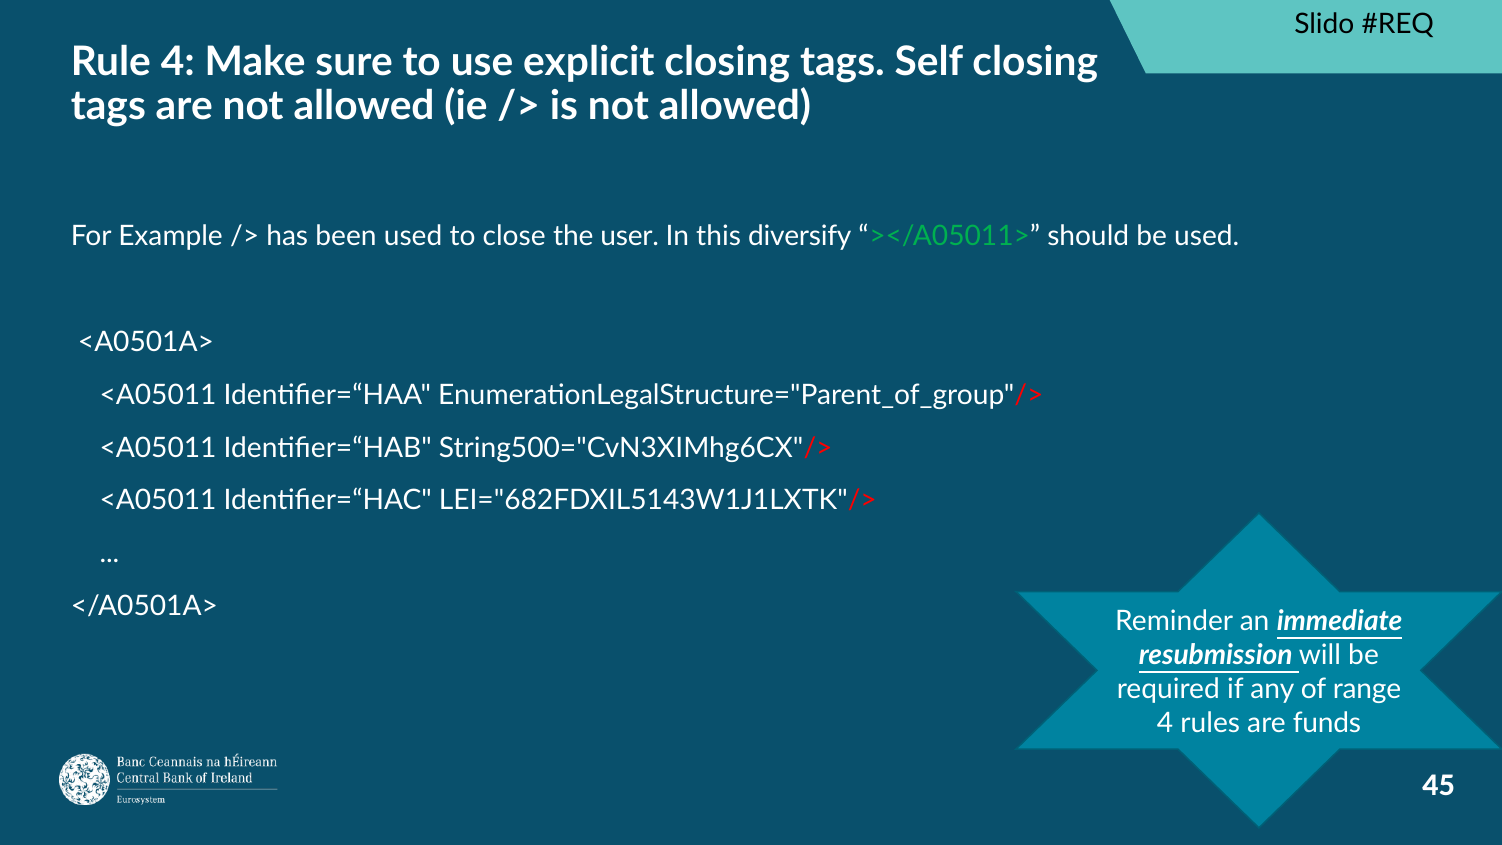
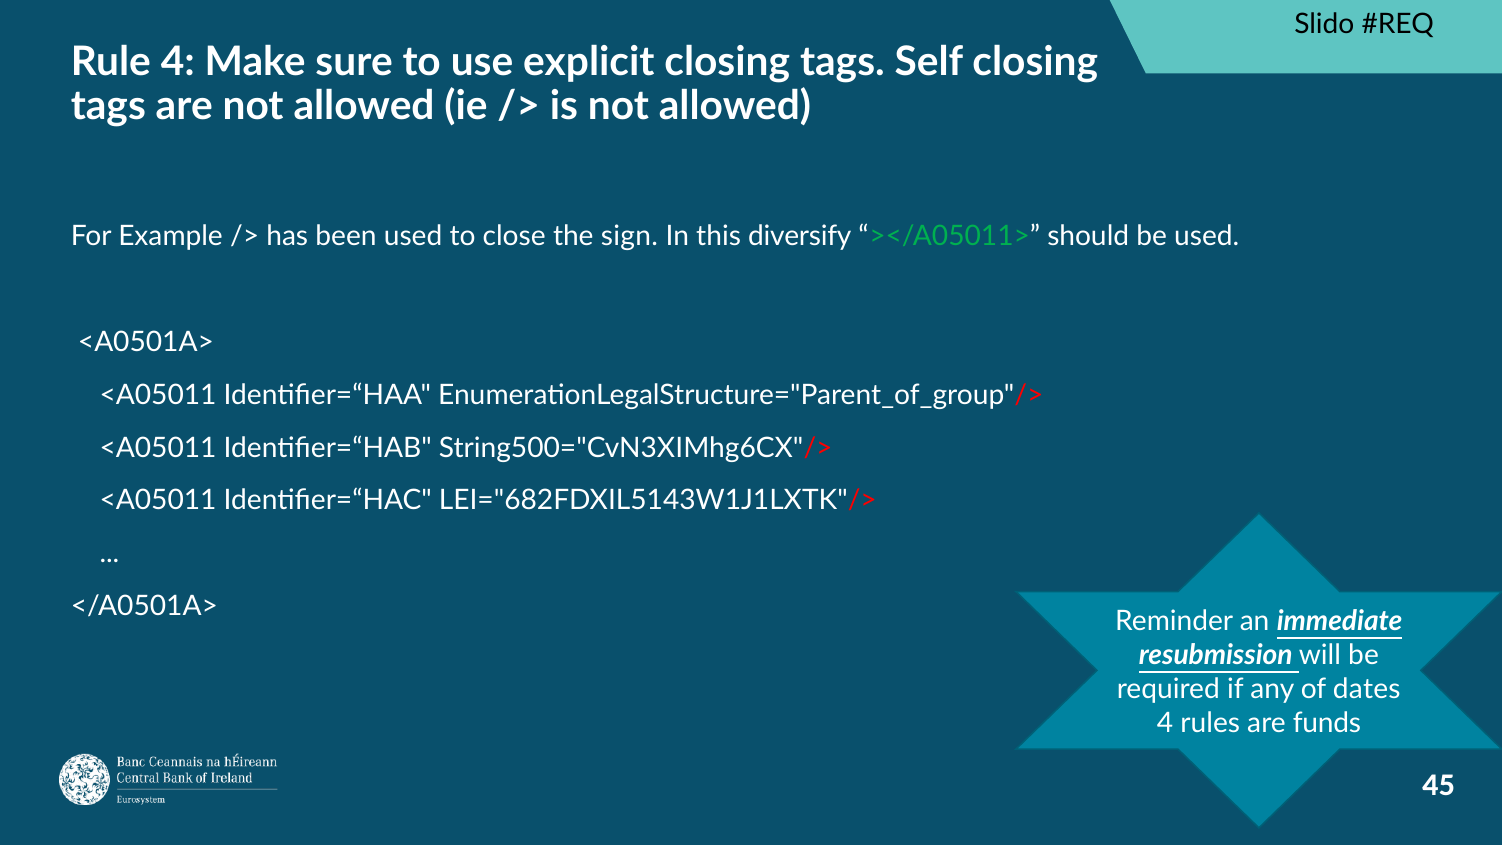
user: user -> sign
range: range -> dates
